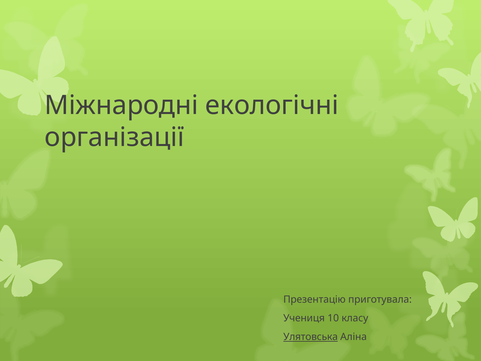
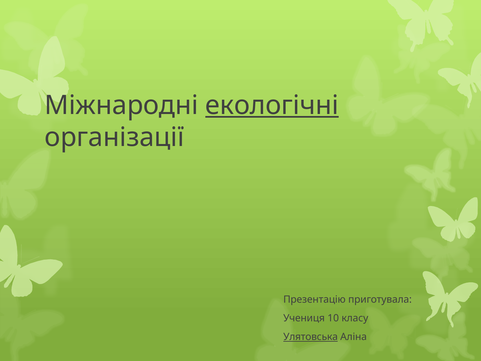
екологічні underline: none -> present
